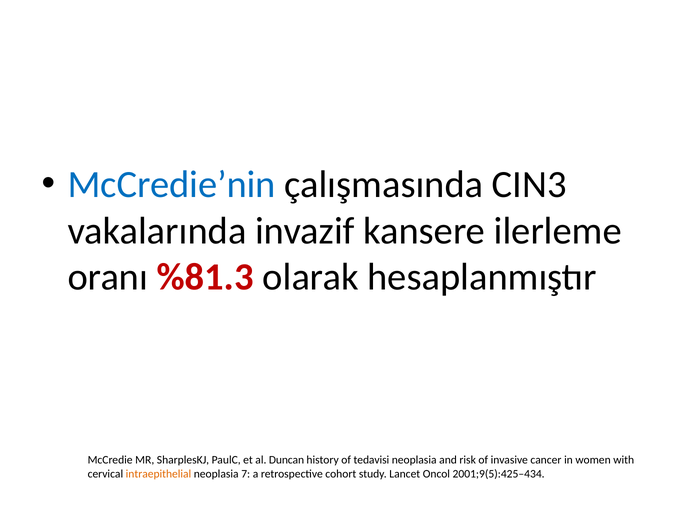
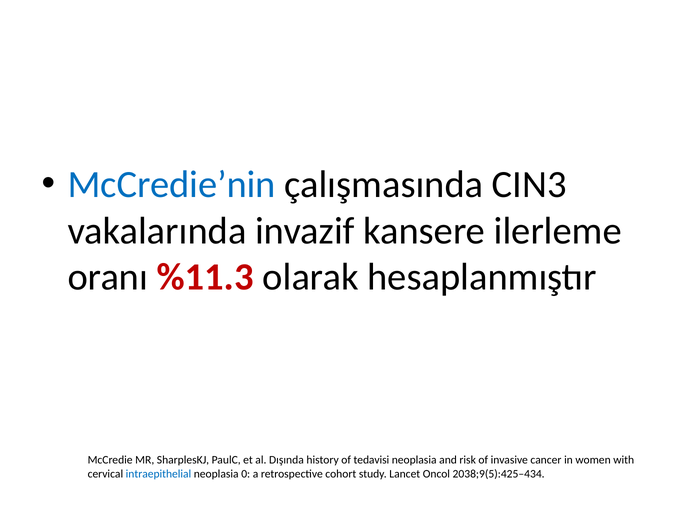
%81.3: %81.3 -> %11.3
Duncan: Duncan -> Dışında
intraepithelial colour: orange -> blue
7: 7 -> 0
2001;9(5):425–434: 2001;9(5):425–434 -> 2038;9(5):425–434
